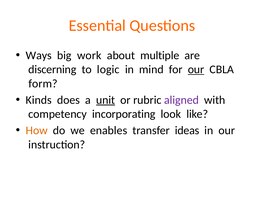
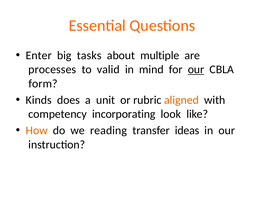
Ways: Ways -> Enter
work: work -> tasks
discerning: discerning -> processes
logic: logic -> valid
unit underline: present -> none
aligned colour: purple -> orange
enables: enables -> reading
